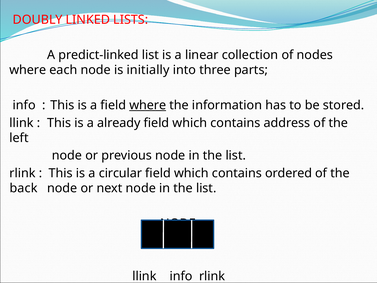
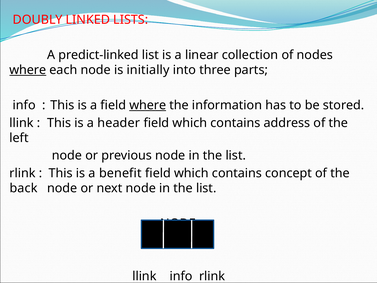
where at (28, 70) underline: none -> present
already: already -> header
circular: circular -> benefit
ordered: ordered -> concept
